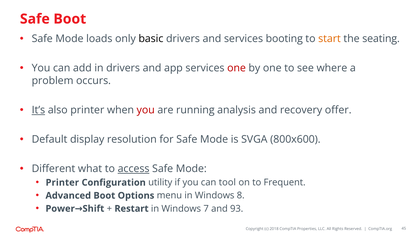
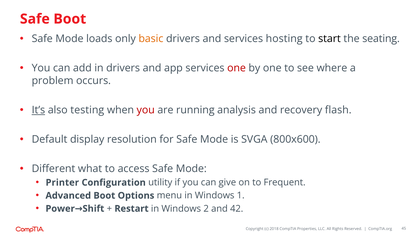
basic colour: black -> orange
booting: booting -> hosting
start colour: orange -> black
also printer: printer -> testing
offer: offer -> flash
access underline: present -> none
tool: tool -> give
8: 8 -> 1
7: 7 -> 2
93: 93 -> 42
